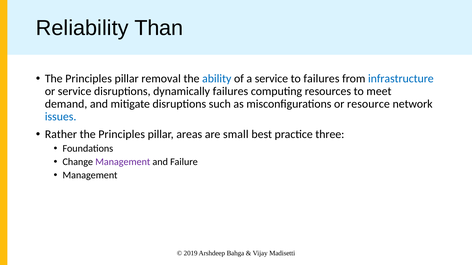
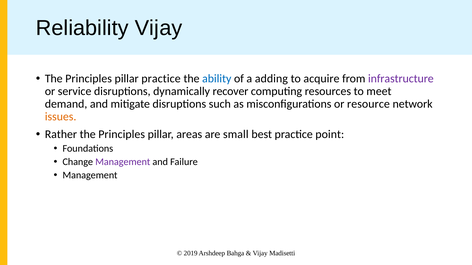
Reliability Than: Than -> Vijay
pillar removal: removal -> practice
a service: service -> adding
to failures: failures -> acquire
infrastructure colour: blue -> purple
dynamically failures: failures -> recover
issues colour: blue -> orange
three: three -> point
